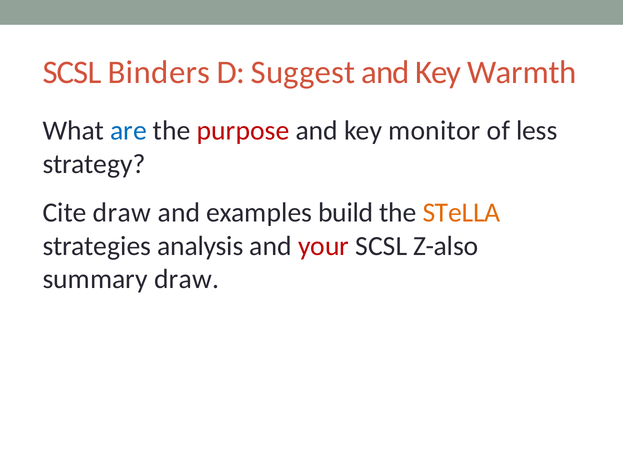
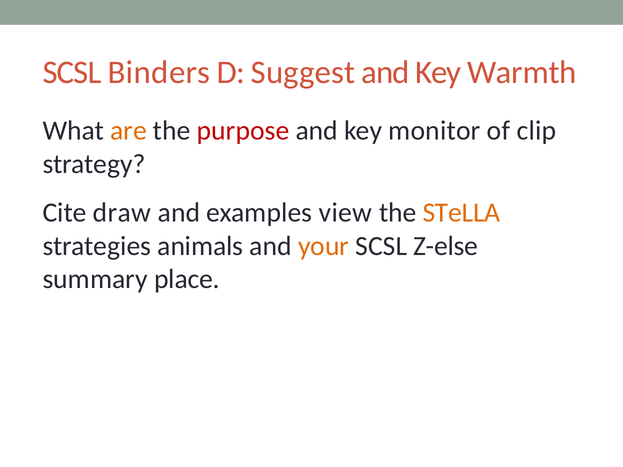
are colour: blue -> orange
less: less -> clip
build: build -> view
analysis: analysis -> animals
your colour: red -> orange
Z-also: Z-also -> Z-else
summary draw: draw -> place
